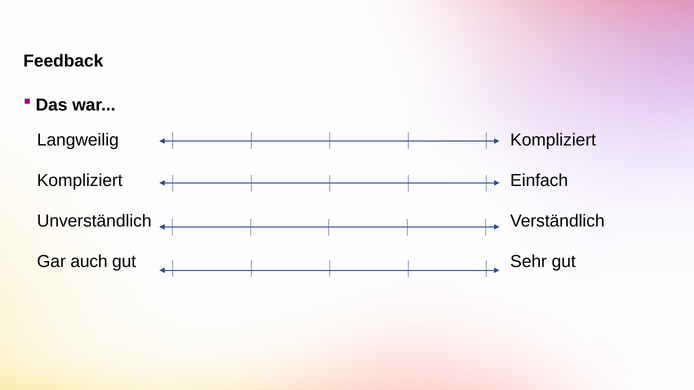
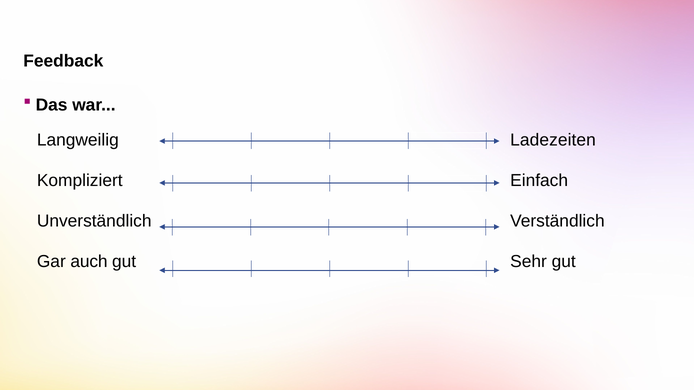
Langweilig Kompliziert: Kompliziert -> Ladezeiten
